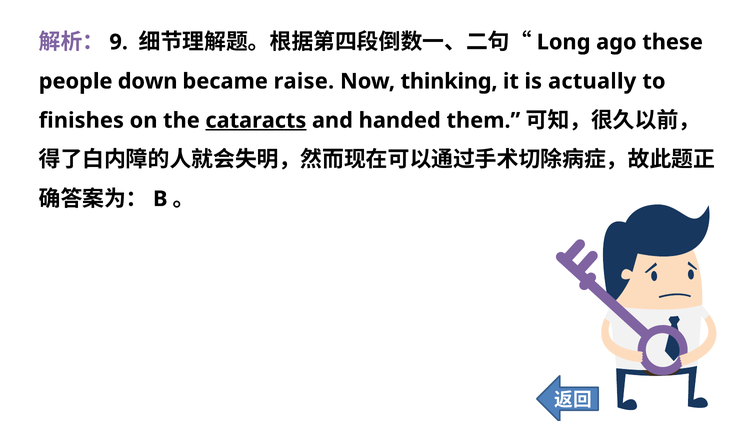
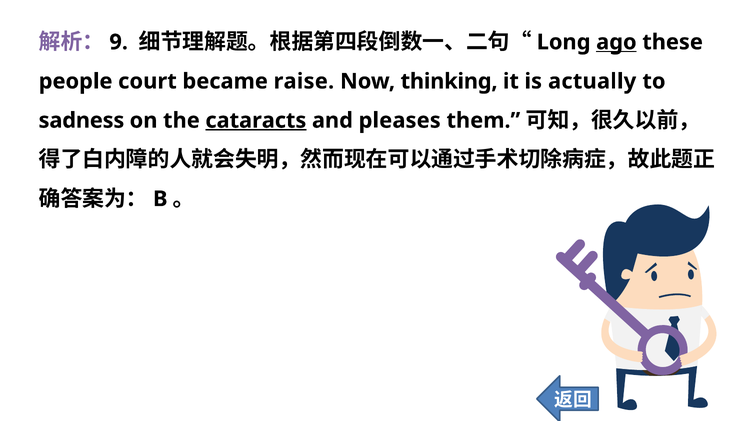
ago underline: none -> present
down: down -> court
finishes: finishes -> sadness
handed: handed -> pleases
